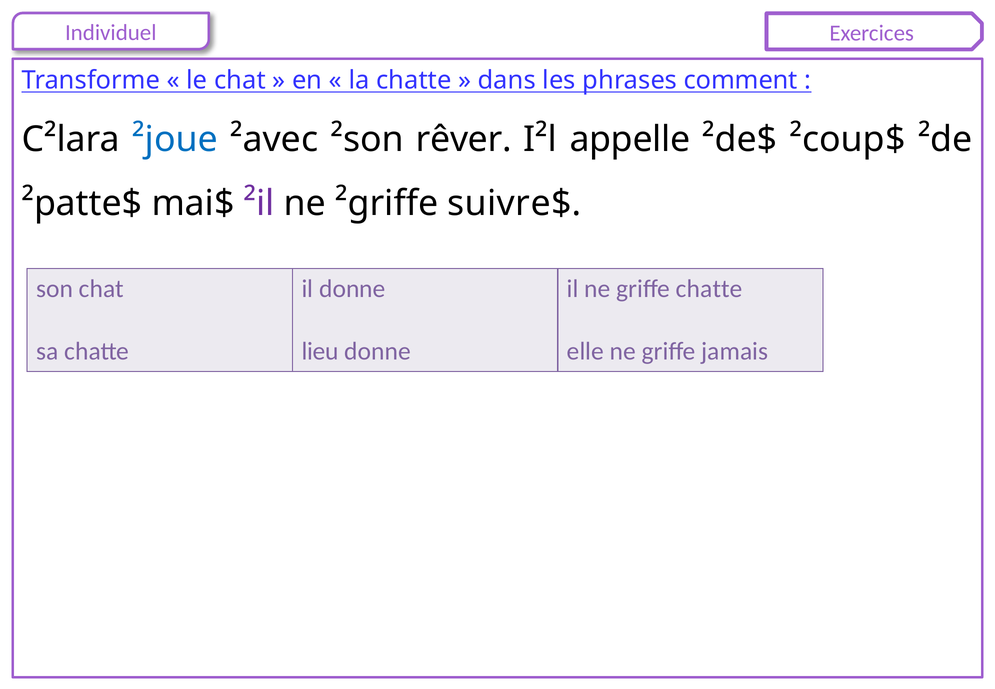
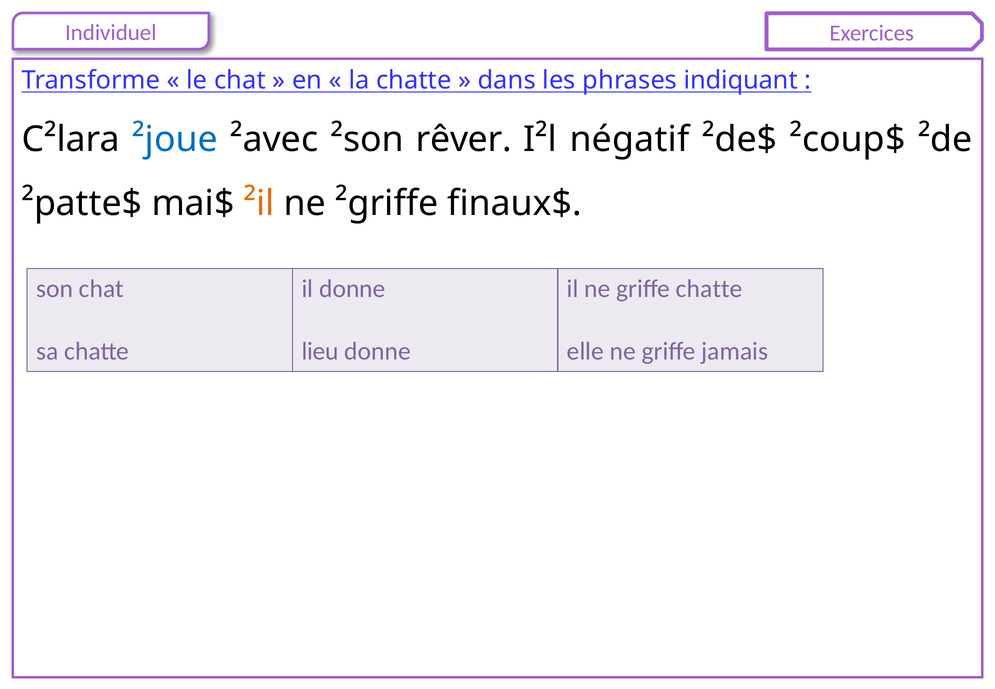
comment: comment -> indiquant
appelle: appelle -> négatif
²il colour: purple -> orange
suivre$: suivre$ -> finaux$
